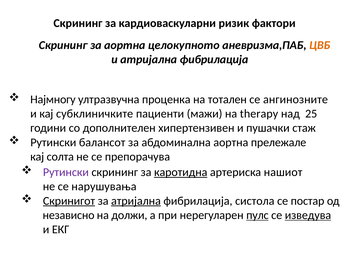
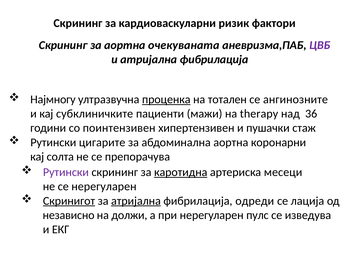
целокупното: целокупното -> очекуваната
ЦВБ colour: orange -> purple
проценка underline: none -> present
25: 25 -> 36
дополнителен: дополнителен -> поинтензивен
балансот: балансот -> цигарите
прележале: прележале -> коронарни
нашиот: нашиот -> месеци
се нарушувања: нарушувања -> нерегуларен
систола: систола -> одреди
постар: постар -> лација
пулс underline: present -> none
изведува underline: present -> none
